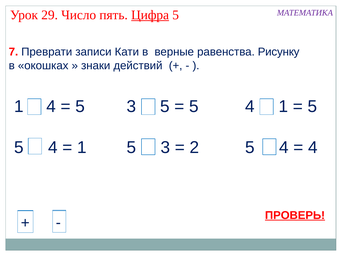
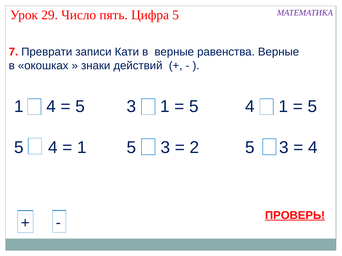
Цифра underline: present -> none
равенства Рисунку: Рисунку -> Верные
5 at (165, 107): 5 -> 1
4 at (284, 148): 4 -> 3
